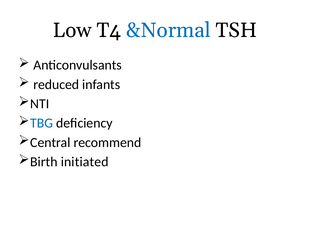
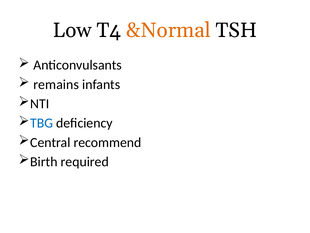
&Normal colour: blue -> orange
reduced: reduced -> remains
initiated: initiated -> required
